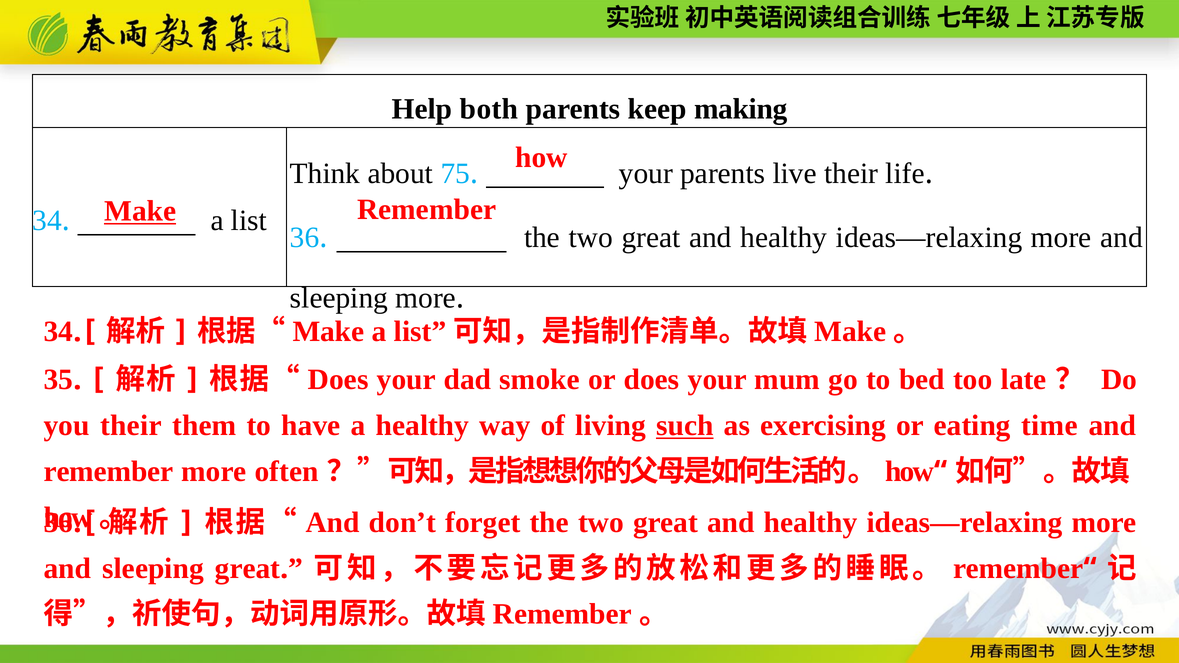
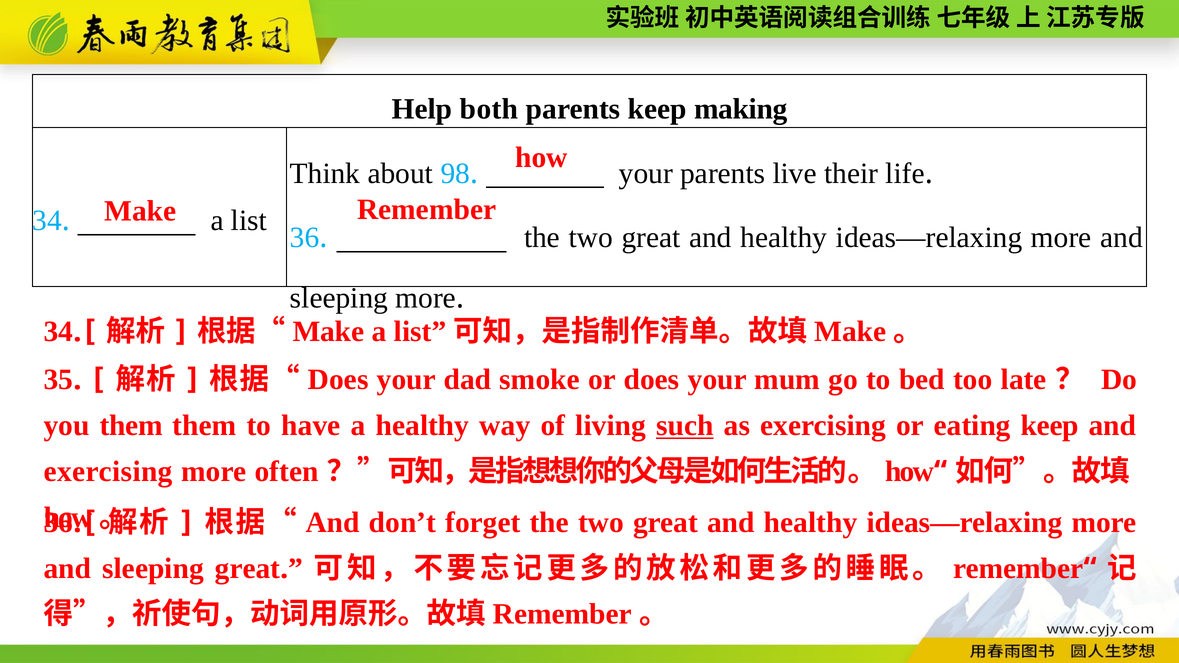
75: 75 -> 98
Make underline: present -> none
you their: their -> them
eating time: time -> keep
remember at (108, 472): remember -> exercising
